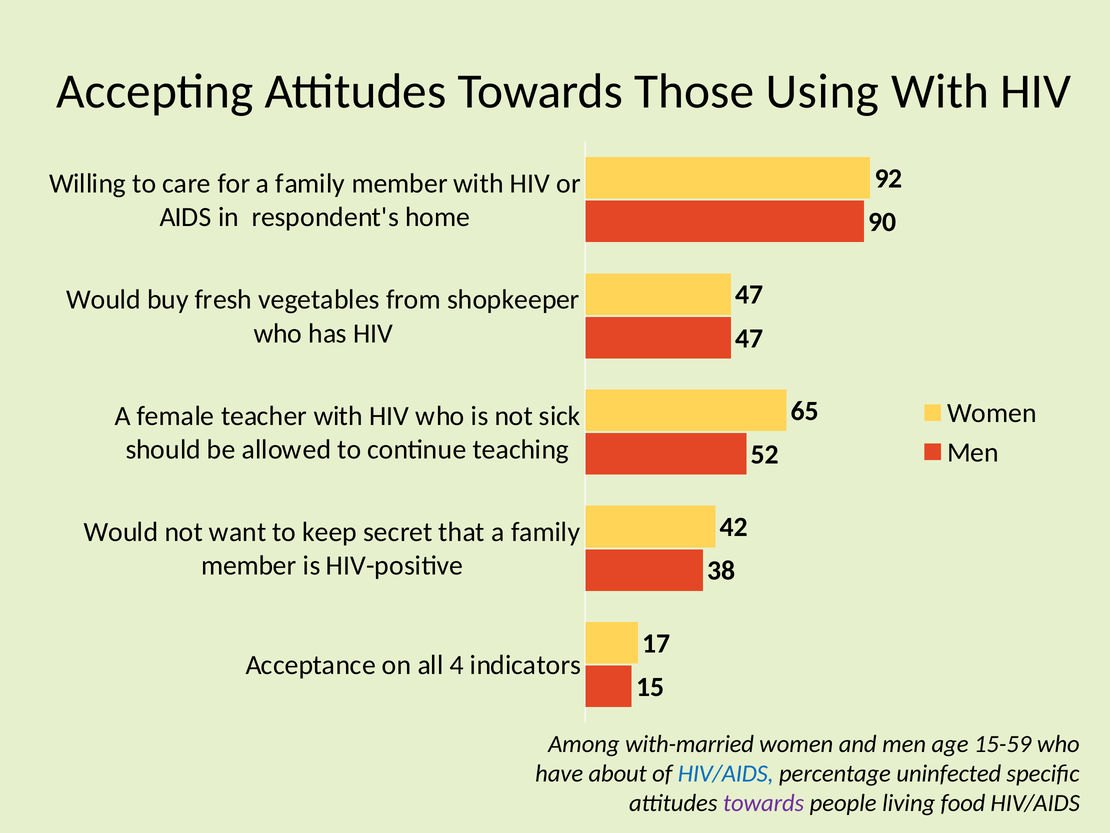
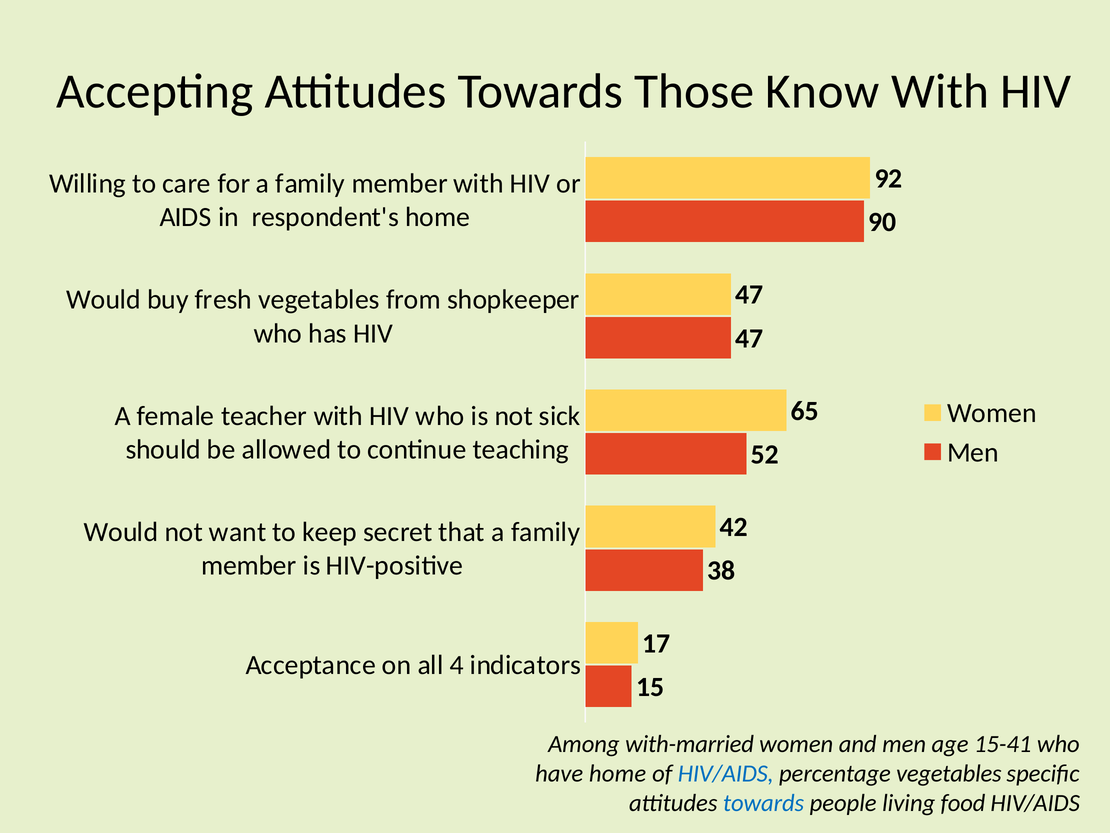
Using: Using -> Know
15-59: 15-59 -> 15-41
have about: about -> home
percentage uninfected: uninfected -> vegetables
towards at (764, 803) colour: purple -> blue
